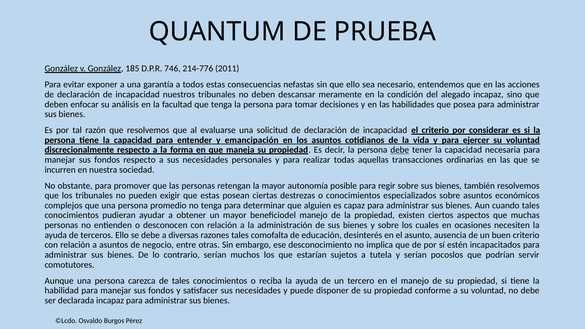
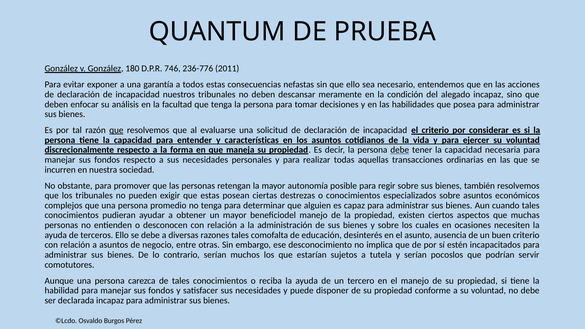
185: 185 -> 180
214-776: 214-776 -> 236-776
que at (116, 130) underline: none -> present
emancipación: emancipación -> características
